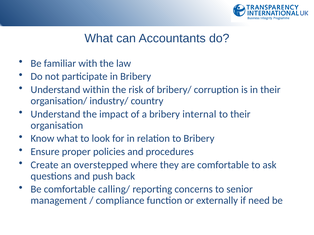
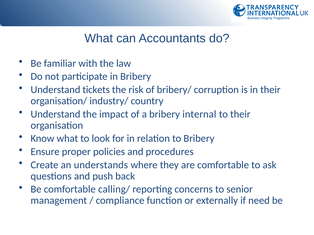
within: within -> tickets
overstepped: overstepped -> understands
